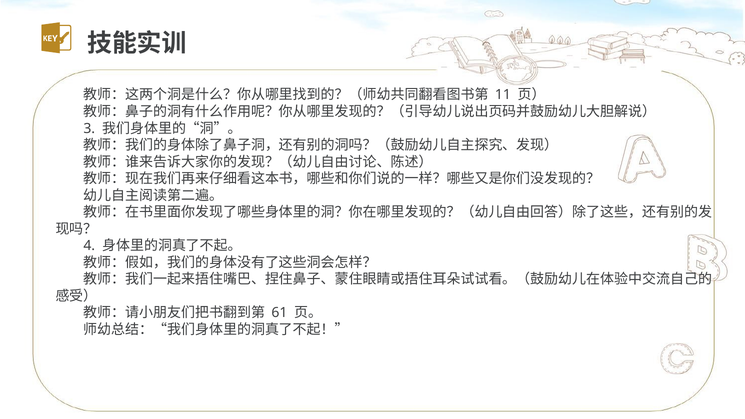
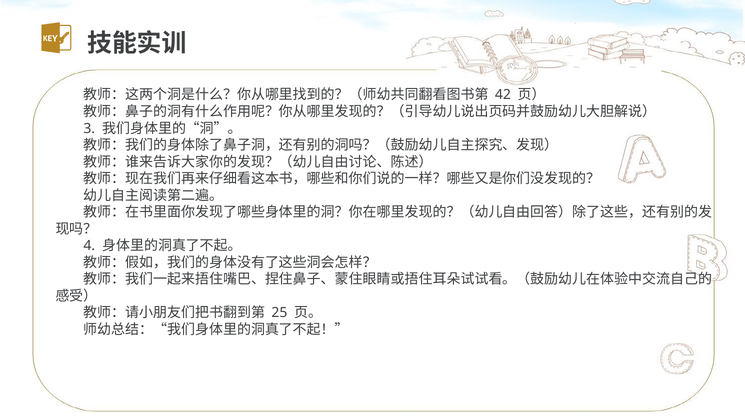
11: 11 -> 42
61: 61 -> 25
